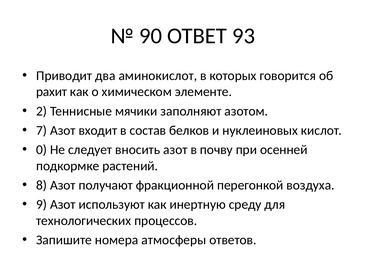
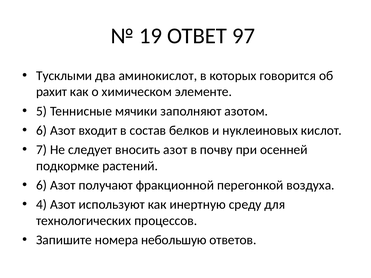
90: 90 -> 19
93: 93 -> 97
Приводит: Приводит -> Тусклыми
2: 2 -> 5
7 at (42, 131): 7 -> 6
0: 0 -> 7
8 at (42, 185): 8 -> 6
9: 9 -> 4
атмосферы: атмосферы -> небольшую
